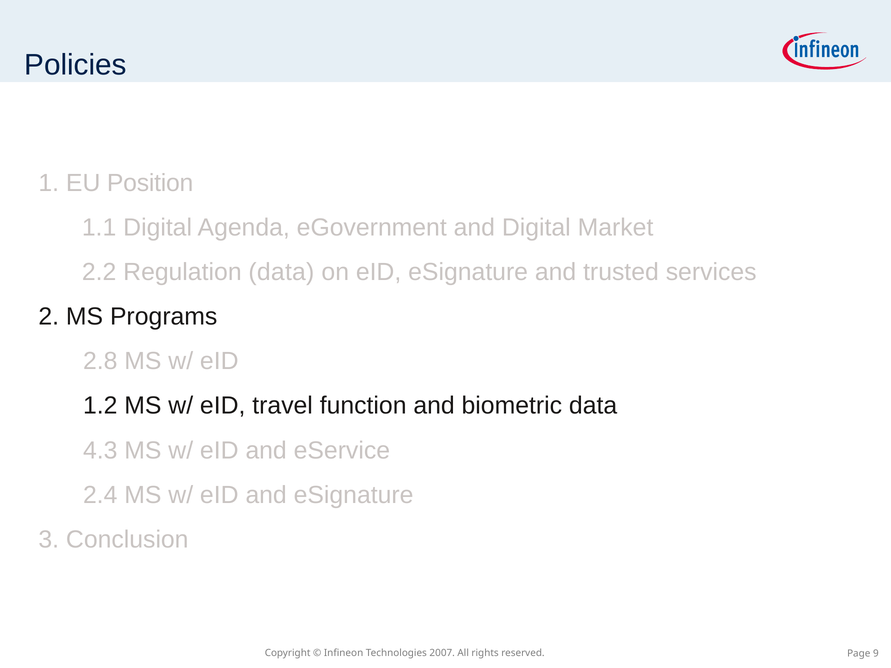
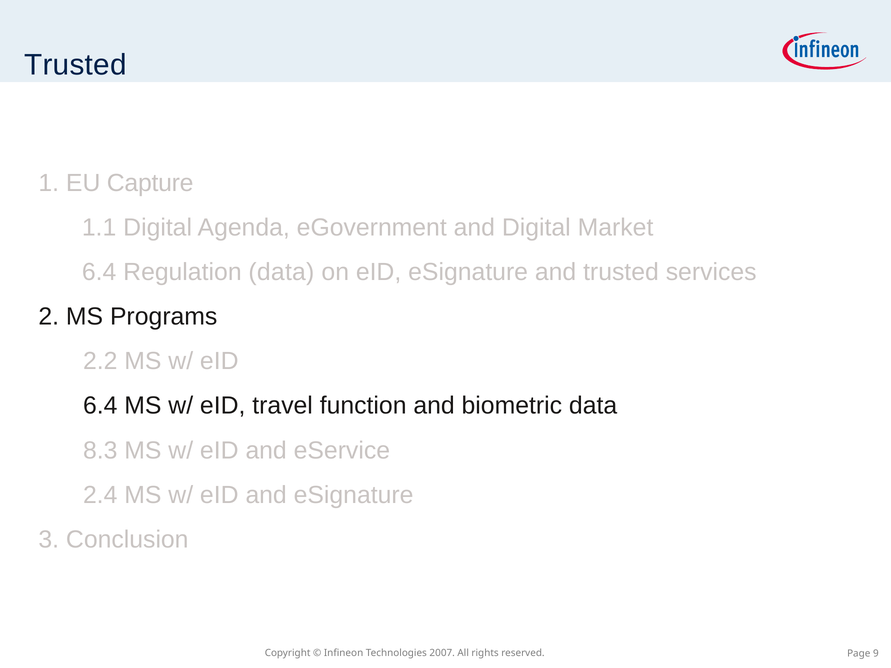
Policies at (76, 65): Policies -> Trusted
Position: Position -> Capture
2.2 at (99, 272): 2.2 -> 6.4
2.8: 2.8 -> 2.2
1.2 at (100, 406): 1.2 -> 6.4
4.3: 4.3 -> 8.3
